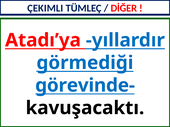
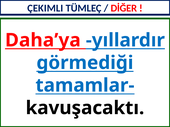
Atadı’ya: Atadı’ya -> Daha’ya
görevinde-: görevinde- -> tamamlar-
